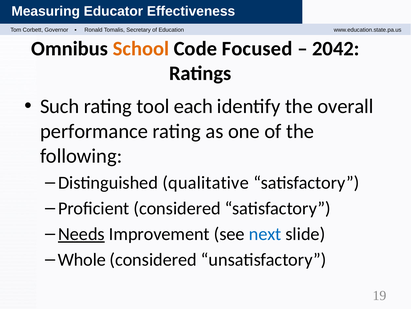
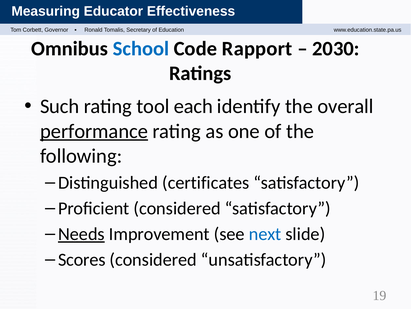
School colour: orange -> blue
Focused: Focused -> Rapport
2042: 2042 -> 2030
performance underline: none -> present
qualitative: qualitative -> certificates
Whole: Whole -> Scores
